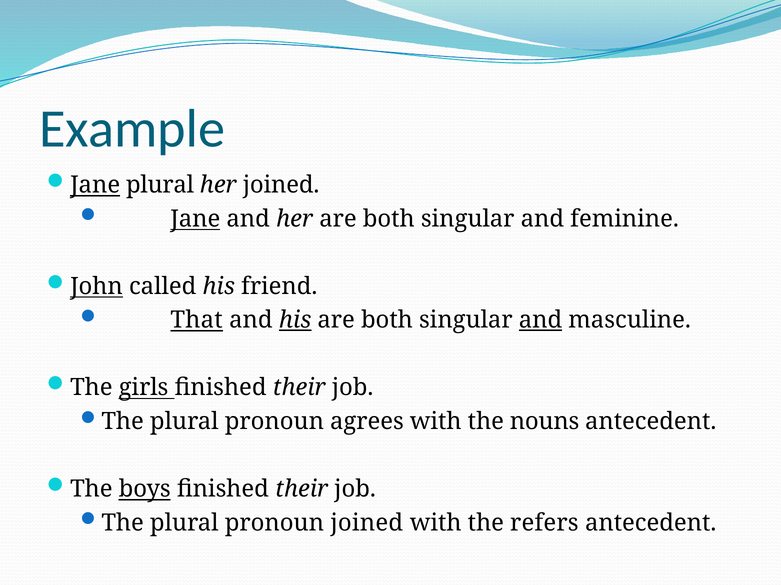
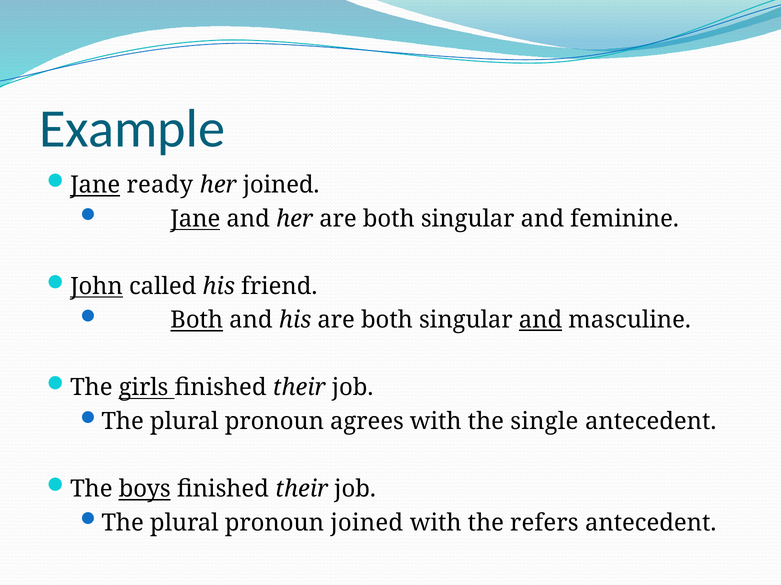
Jane plural: plural -> ready
That at (197, 320): That -> Both
his at (295, 320) underline: present -> none
nouns: nouns -> single
